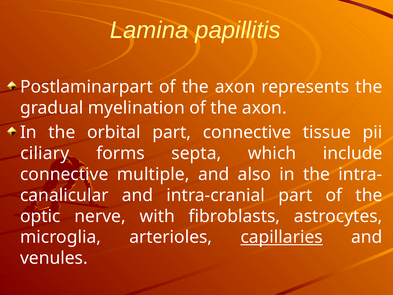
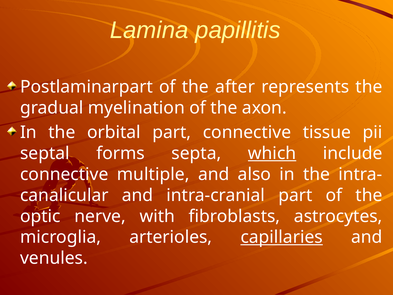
Postlaminarpart of the axon: axon -> after
ciliary: ciliary -> septal
which underline: none -> present
